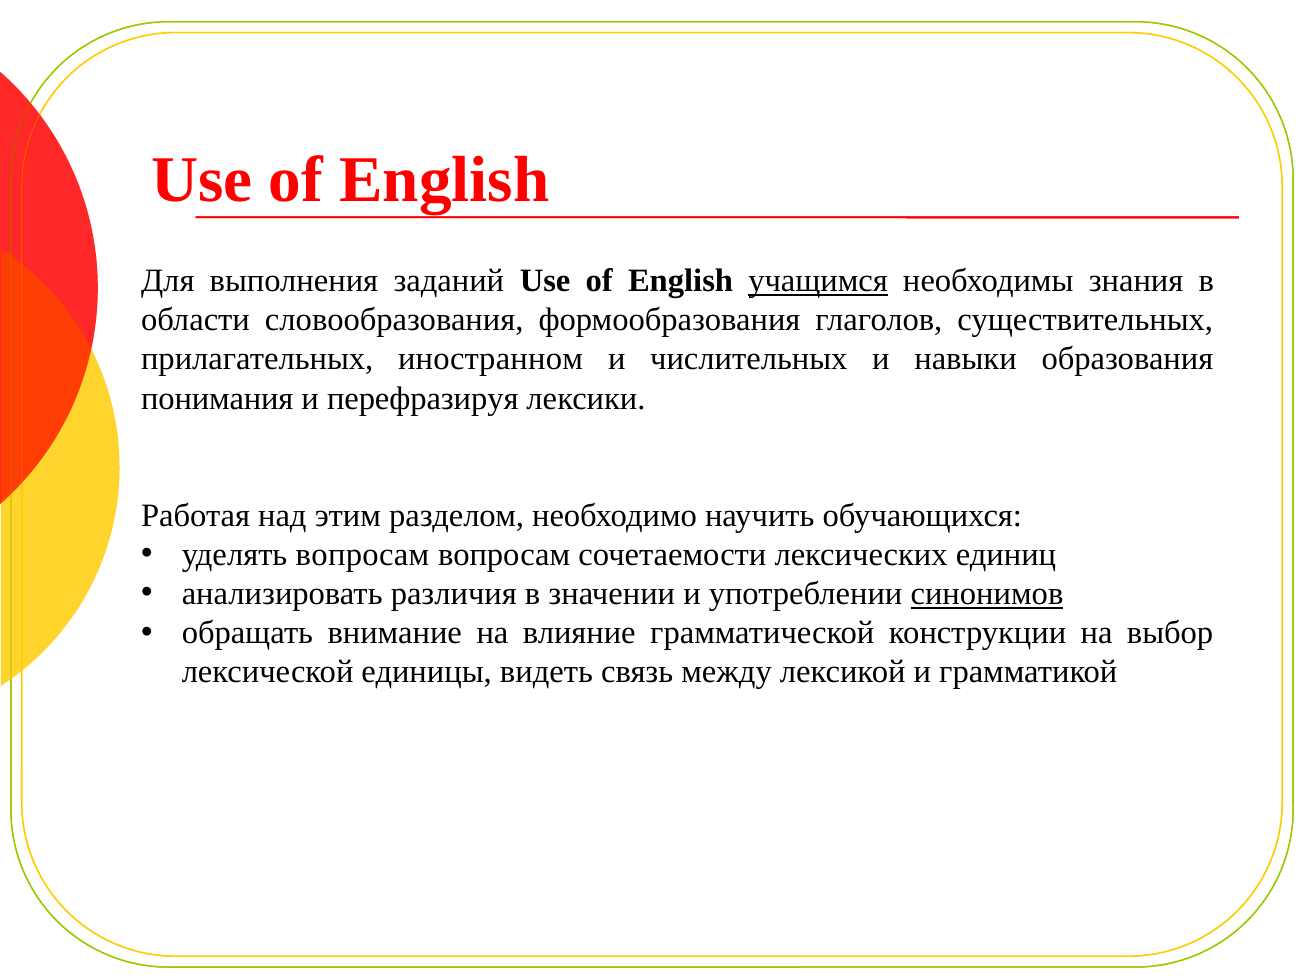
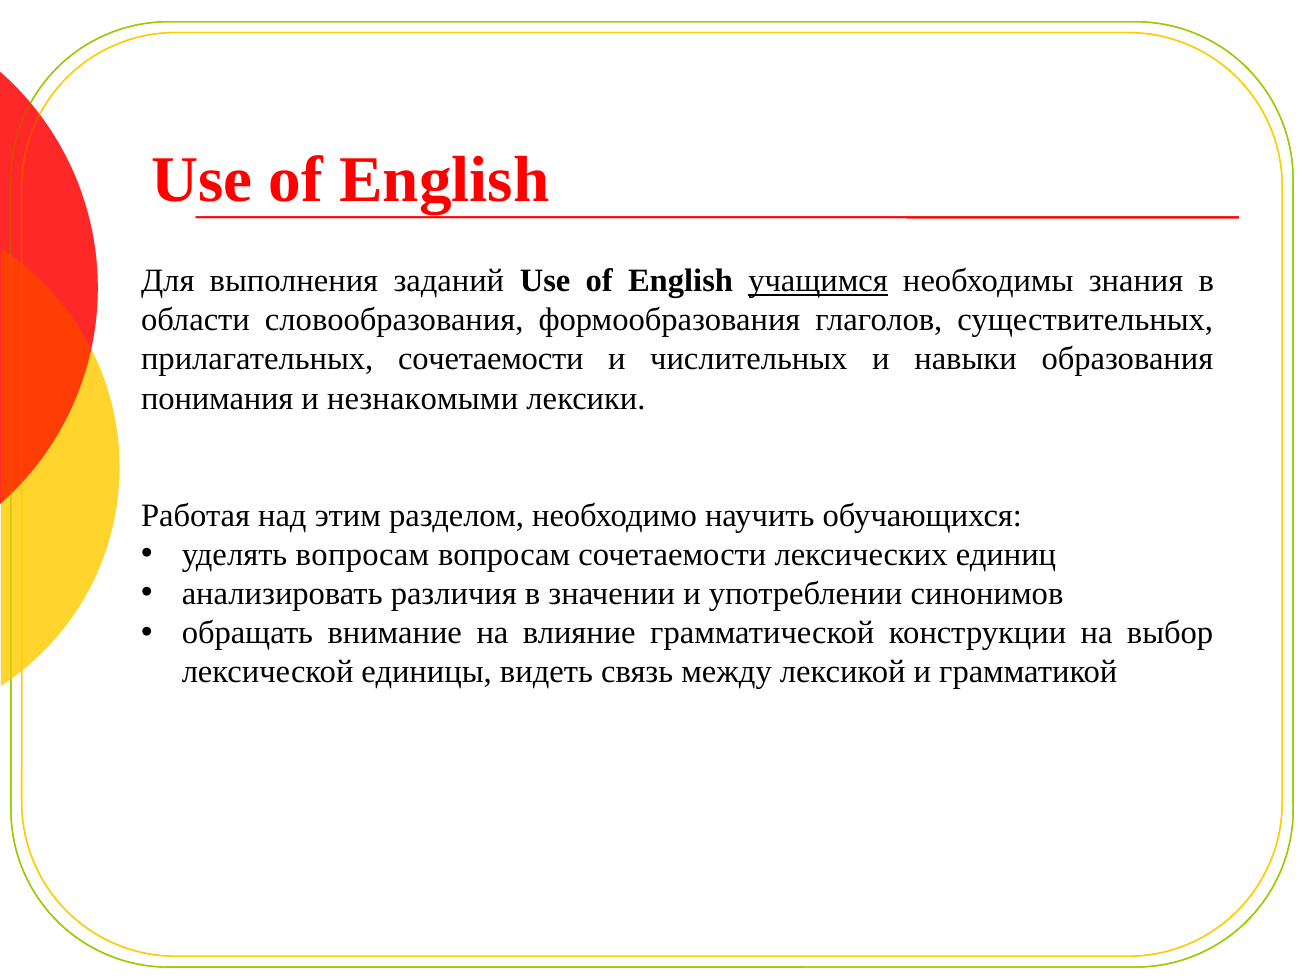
прилагательных иностранном: иностранном -> сочетаемости
перефразируя: перефразируя -> незнакомыми
синонимов underline: present -> none
